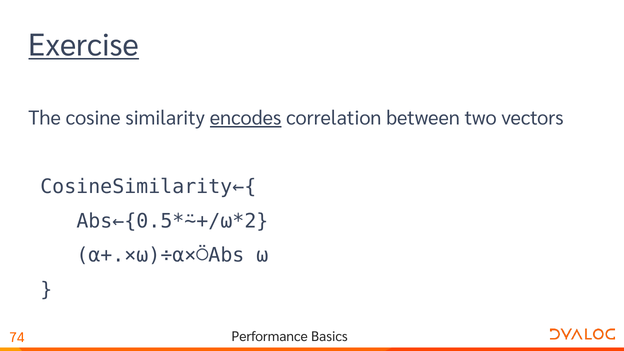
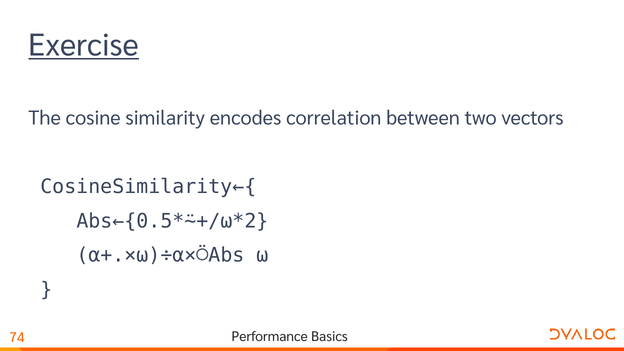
encodes underline: present -> none
